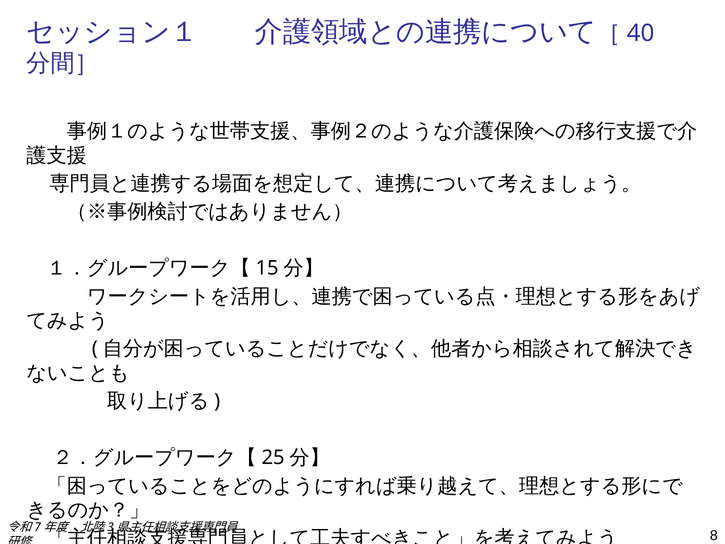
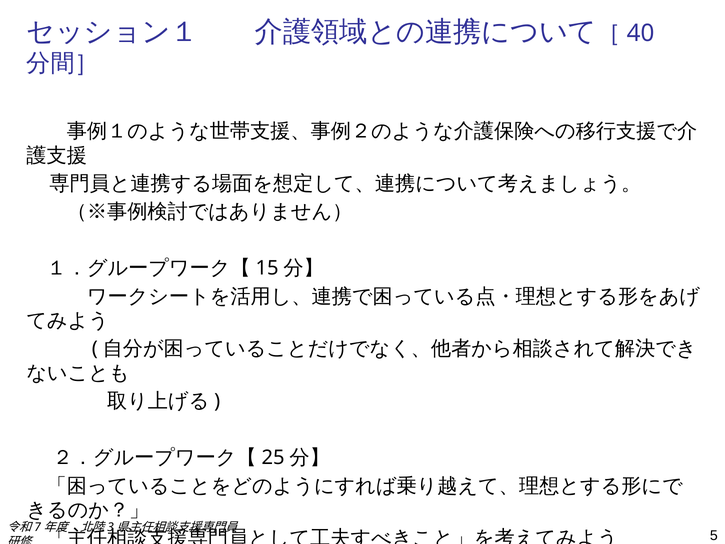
8: 8 -> 5
